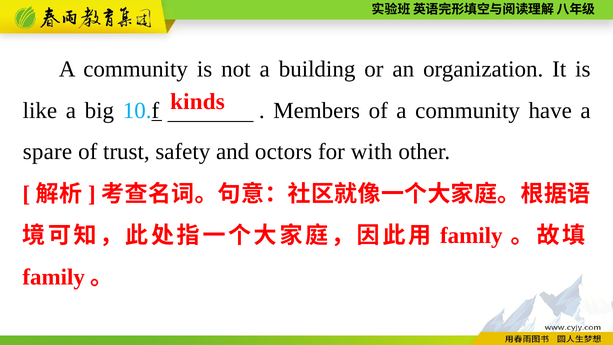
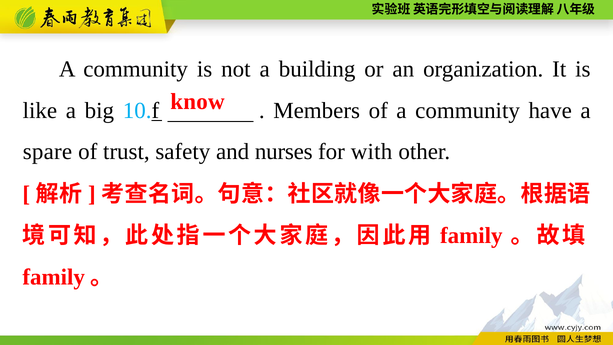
kinds: kinds -> know
octors: octors -> nurses
